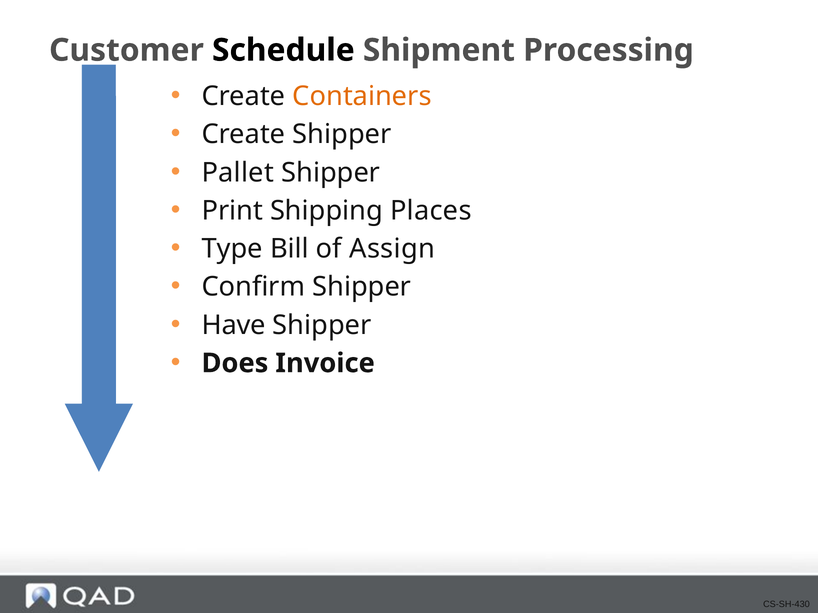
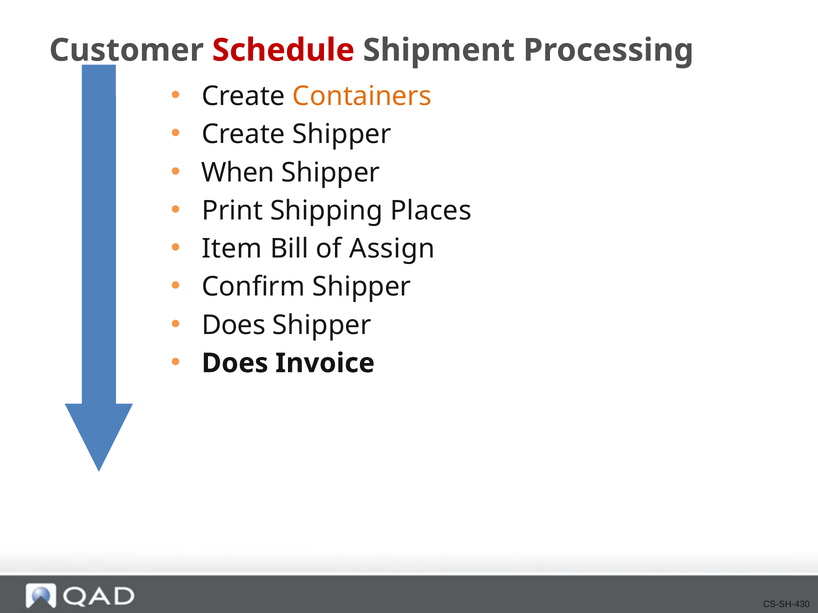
Schedule colour: black -> red
Pallet: Pallet -> When
Type: Type -> Item
Have at (234, 325): Have -> Does
